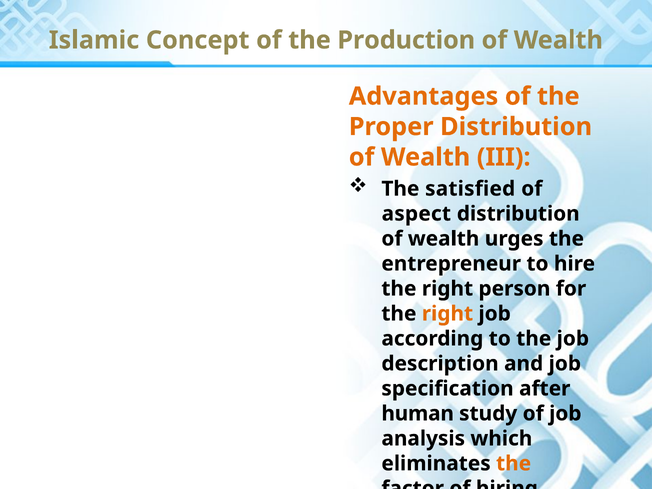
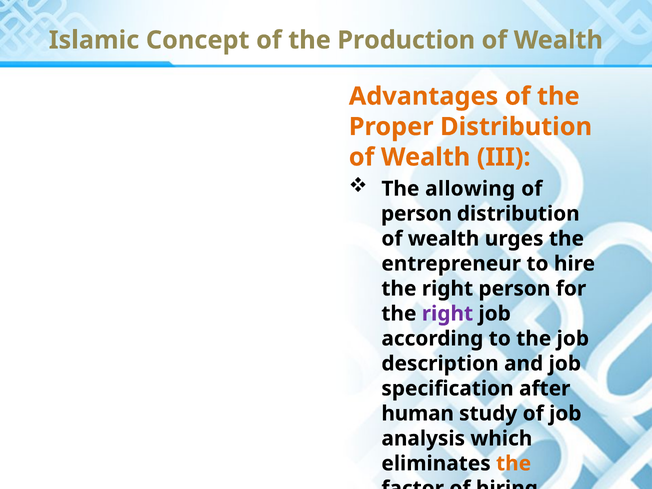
satisfied: satisfied -> allowing
aspect at (416, 214): aspect -> person
right at (447, 314) colour: orange -> purple
